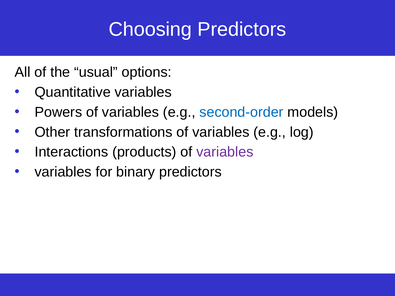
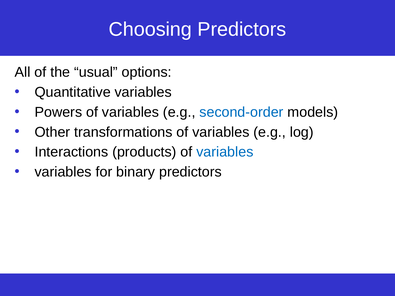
variables at (225, 152) colour: purple -> blue
